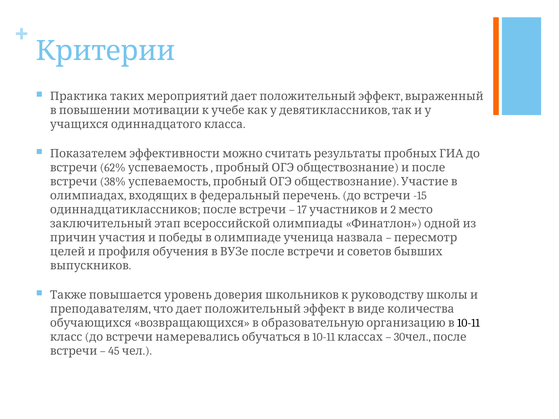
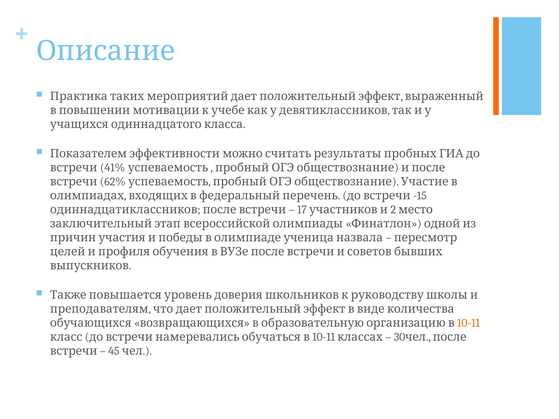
Критерии: Критерии -> Описание
62%: 62% -> 41%
38%: 38% -> 62%
10-11 at (468, 323) colour: black -> orange
